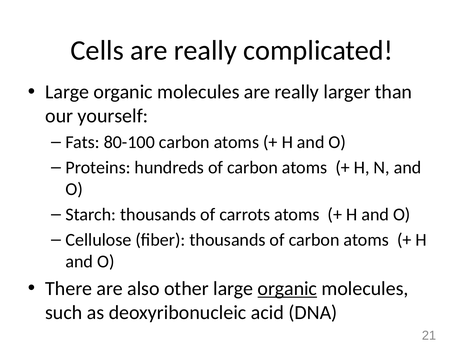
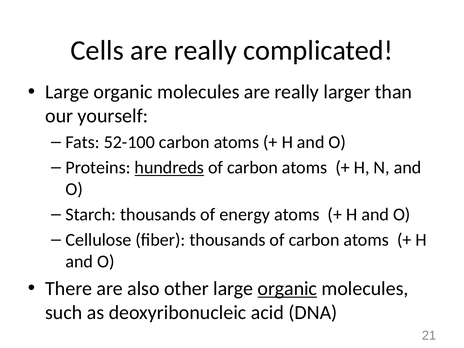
80-100: 80-100 -> 52-100
hundreds underline: none -> present
carrots: carrots -> energy
